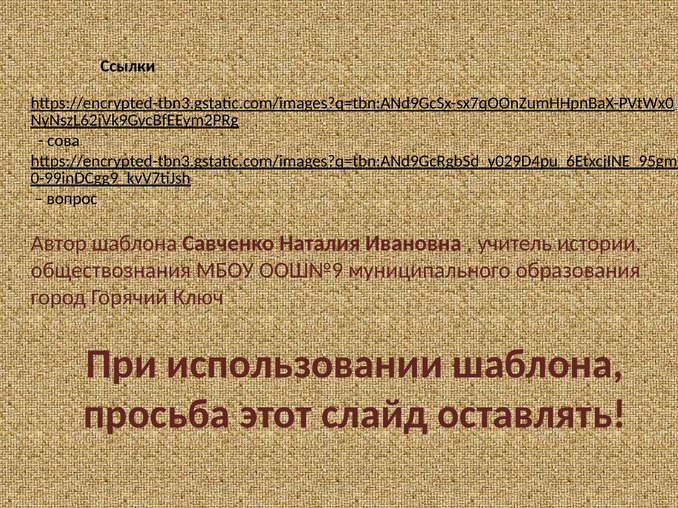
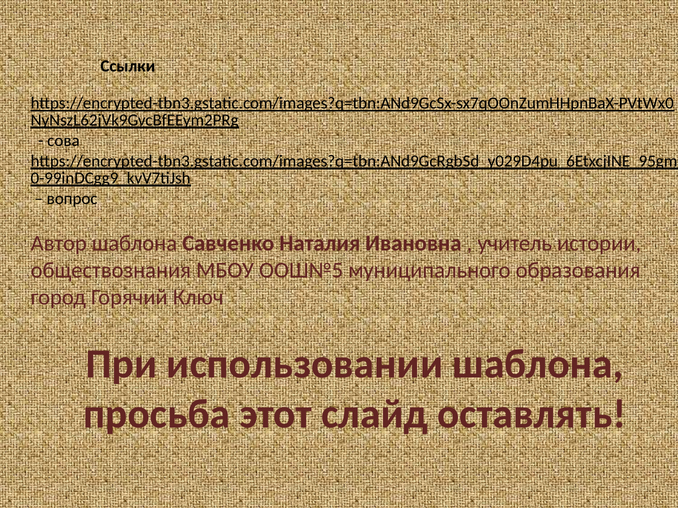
ООШ№9: ООШ№9 -> ООШ№5
